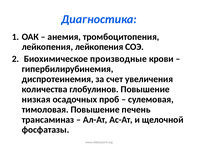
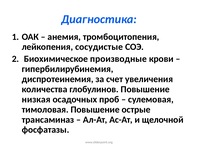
лейкопения лейкопения: лейкопения -> сосудистые
печень: печень -> острые
